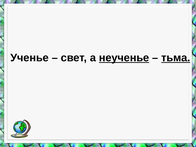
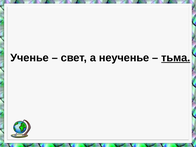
неученье underline: present -> none
